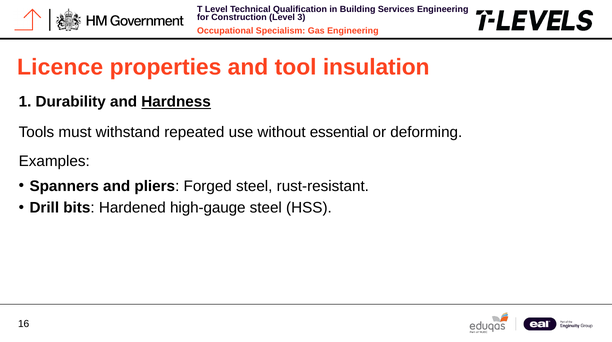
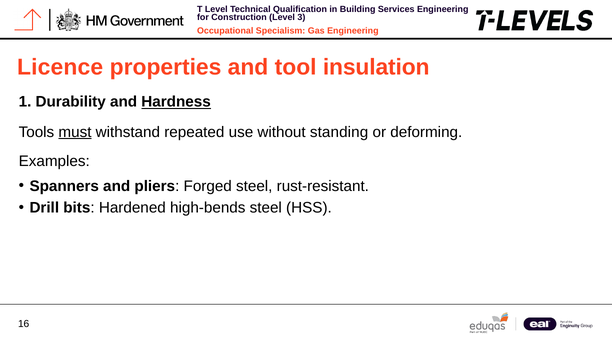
must underline: none -> present
essential: essential -> standing
high-gauge: high-gauge -> high-bends
